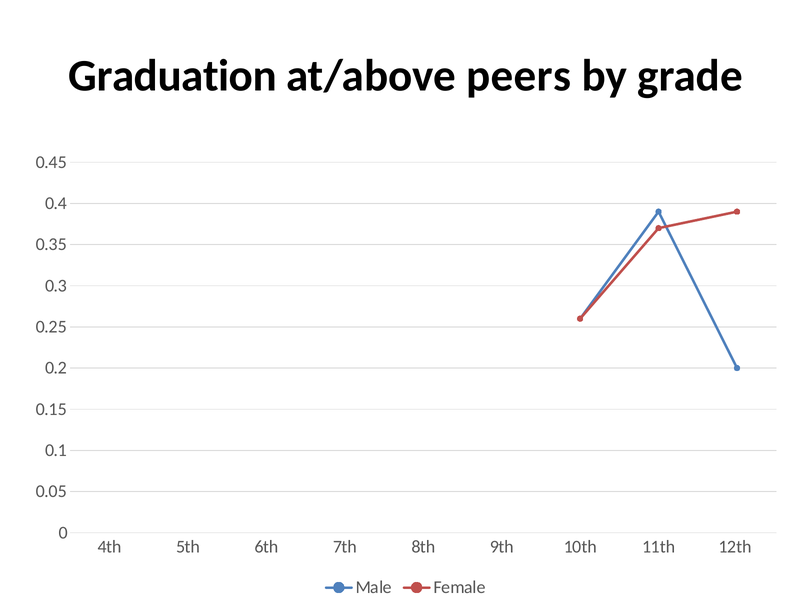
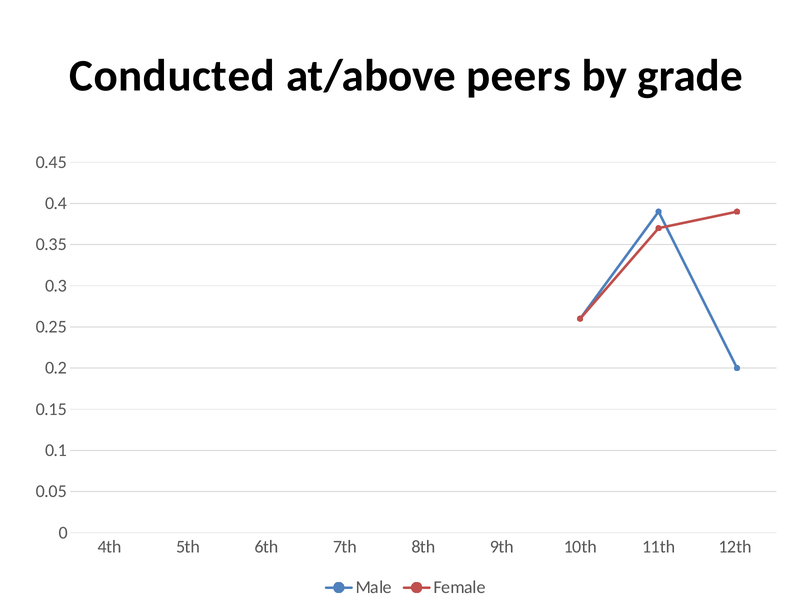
Graduation: Graduation -> Conducted
